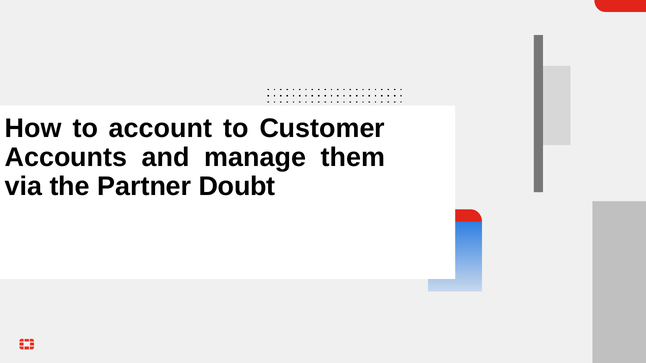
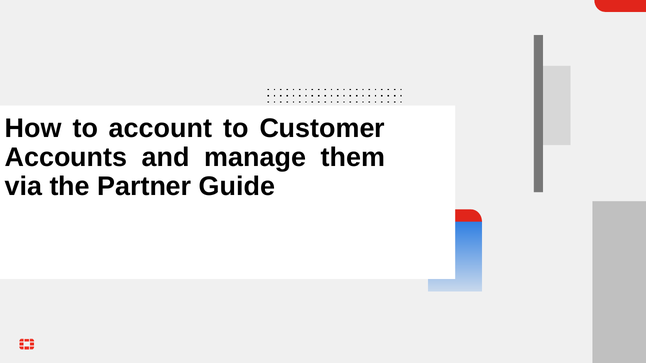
Doubt: Doubt -> Guide
